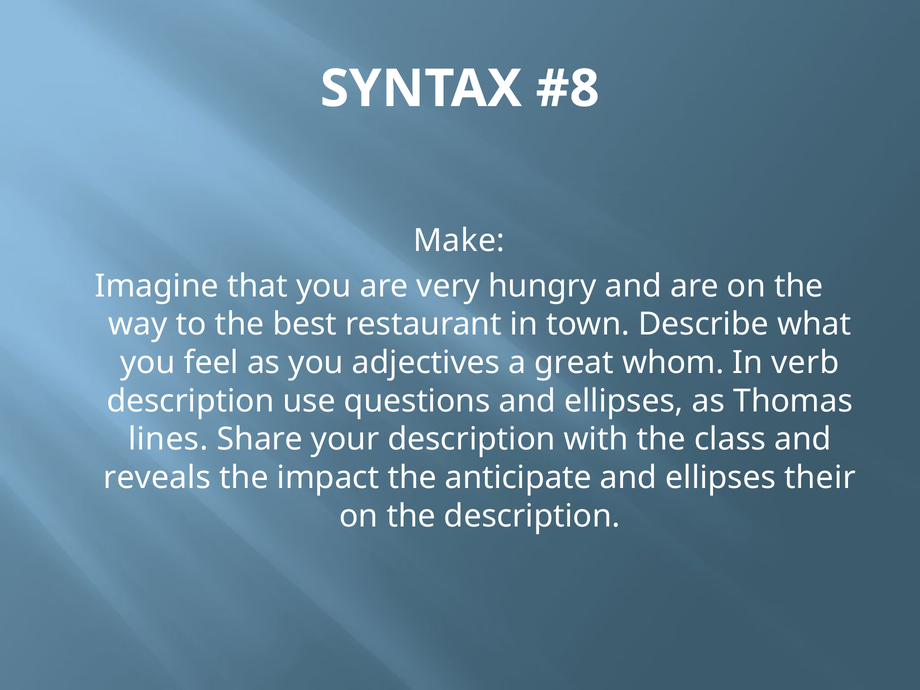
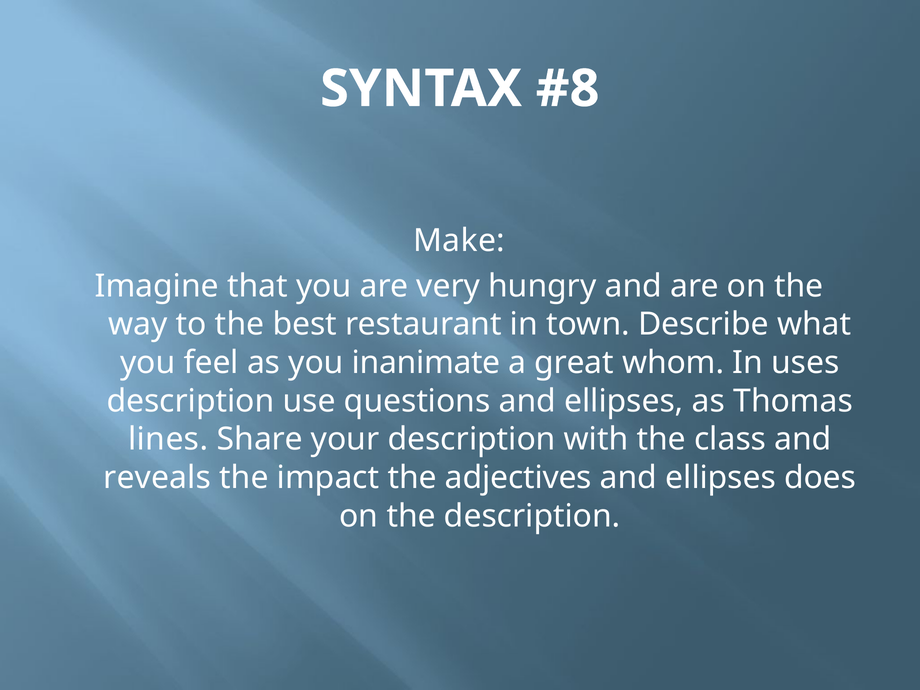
adjectives: adjectives -> inanimate
verb: verb -> uses
anticipate: anticipate -> adjectives
their: their -> does
